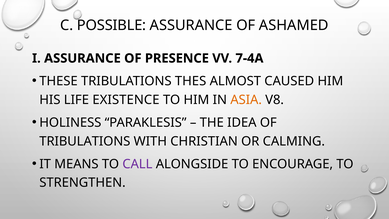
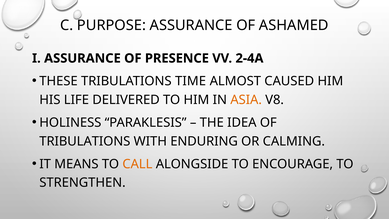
POSSIBLE: POSSIBLE -> PURPOSE
7-4A: 7-4A -> 2-4A
THES: THES -> TIME
EXISTENCE: EXISTENCE -> DELIVERED
CHRISTIAN: CHRISTIAN -> ENDURING
CALL colour: purple -> orange
